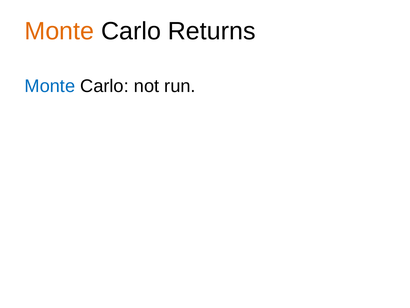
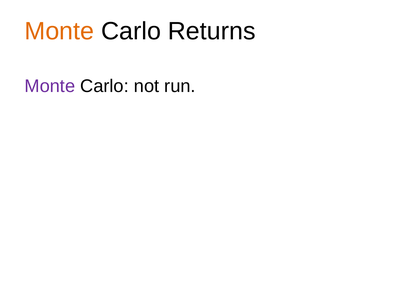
Monte at (50, 86) colour: blue -> purple
